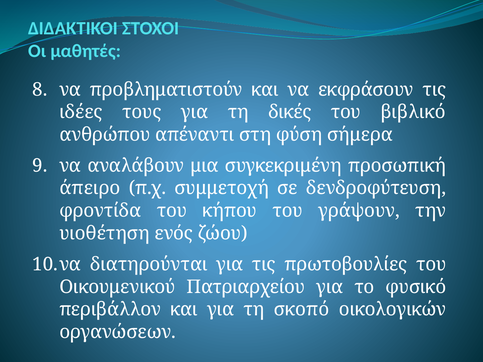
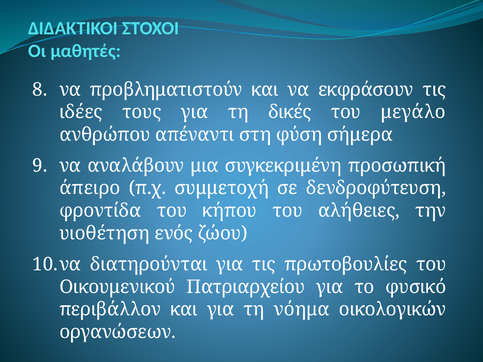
βιβλικό: βιβλικό -> μεγάλο
γράψουν: γράψουν -> αλήθειες
σκοπό: σκοπό -> νόημα
